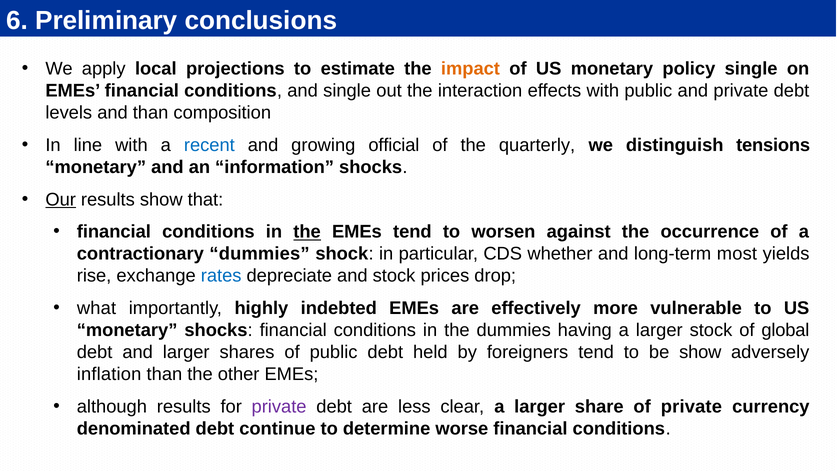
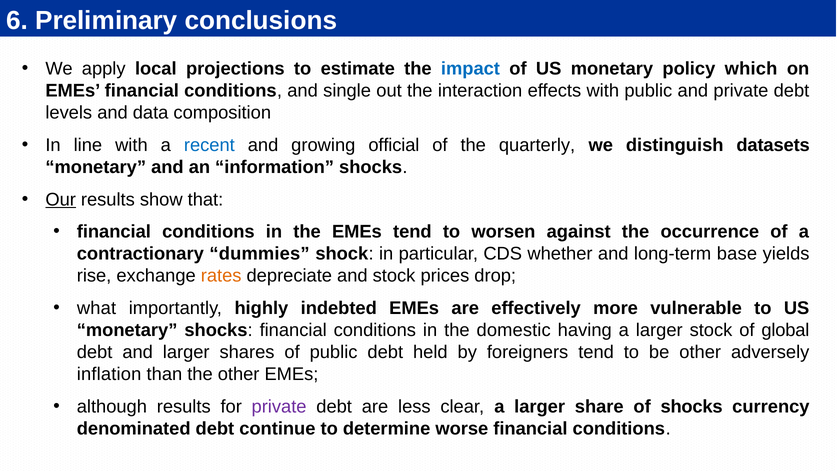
impact colour: orange -> blue
policy single: single -> which
and than: than -> data
tensions: tensions -> datasets
the at (307, 232) underline: present -> none
most: most -> base
rates colour: blue -> orange
the dummies: dummies -> domestic
be show: show -> other
of private: private -> shocks
